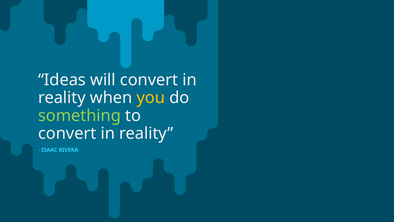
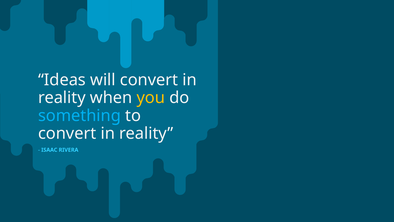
something colour: light green -> light blue
